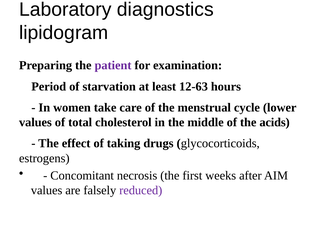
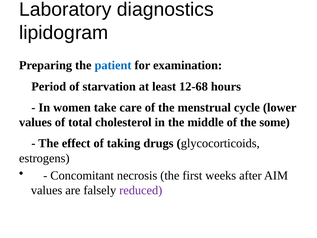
patient colour: purple -> blue
12-63: 12-63 -> 12-68
acids: acids -> some
